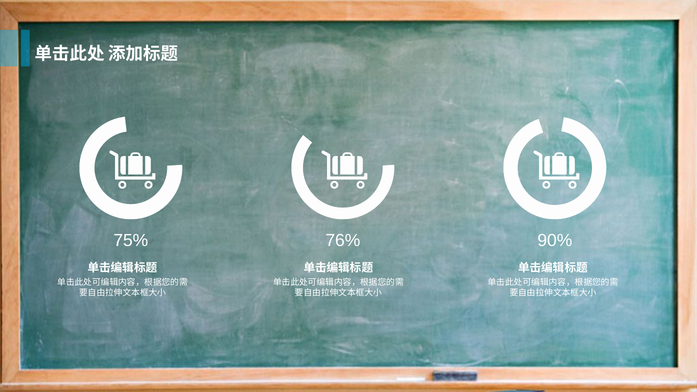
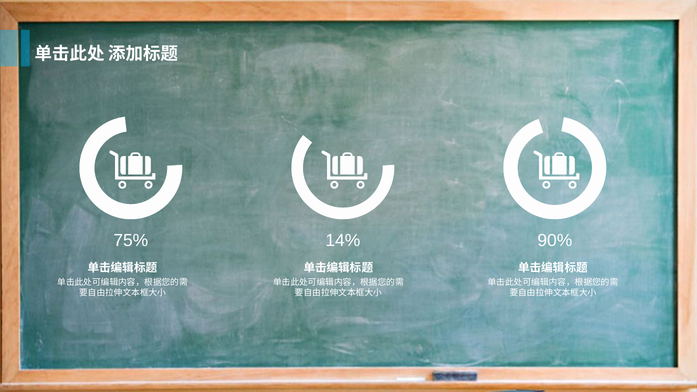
76%: 76% -> 14%
